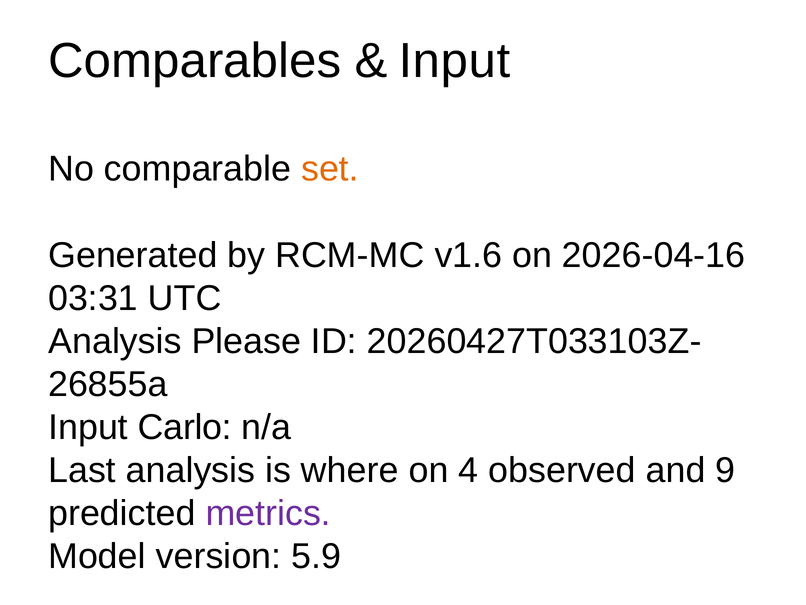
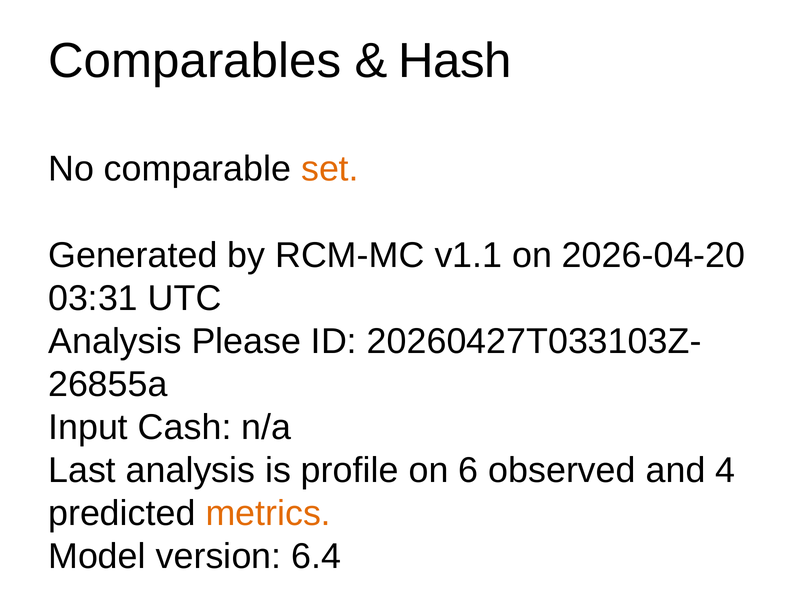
Input at (454, 61): Input -> Hash
v1.6: v1.6 -> v1.1
2026-04-16: 2026-04-16 -> 2026-04-20
Carlo: Carlo -> Cash
where: where -> profile
4: 4 -> 6
9: 9 -> 4
metrics colour: purple -> orange
5.9: 5.9 -> 6.4
